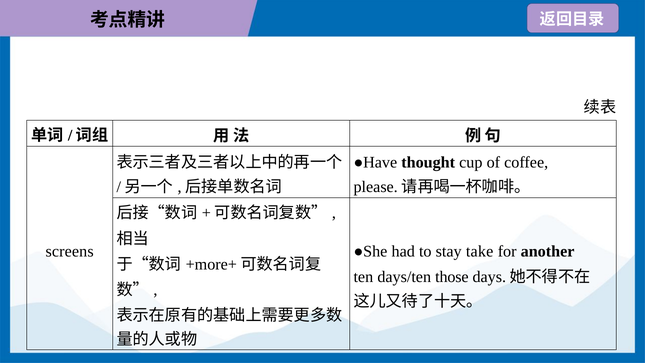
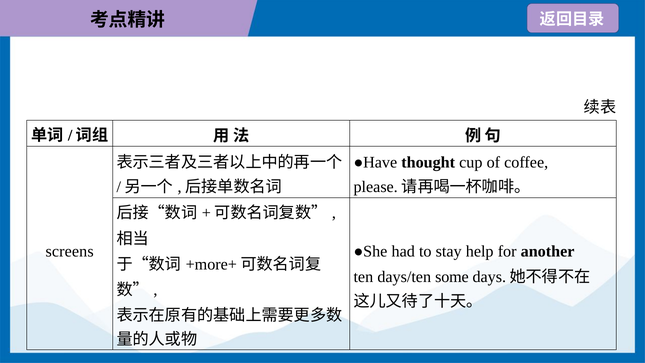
take: take -> help
those: those -> some
